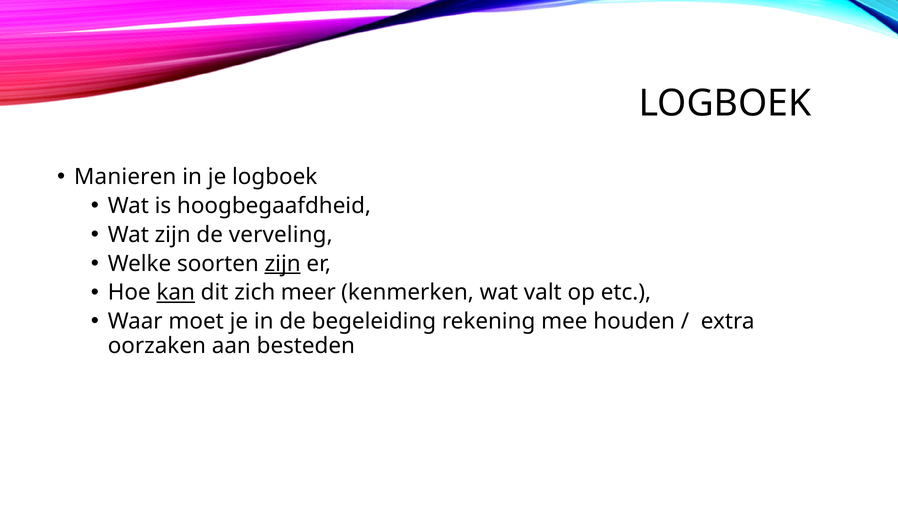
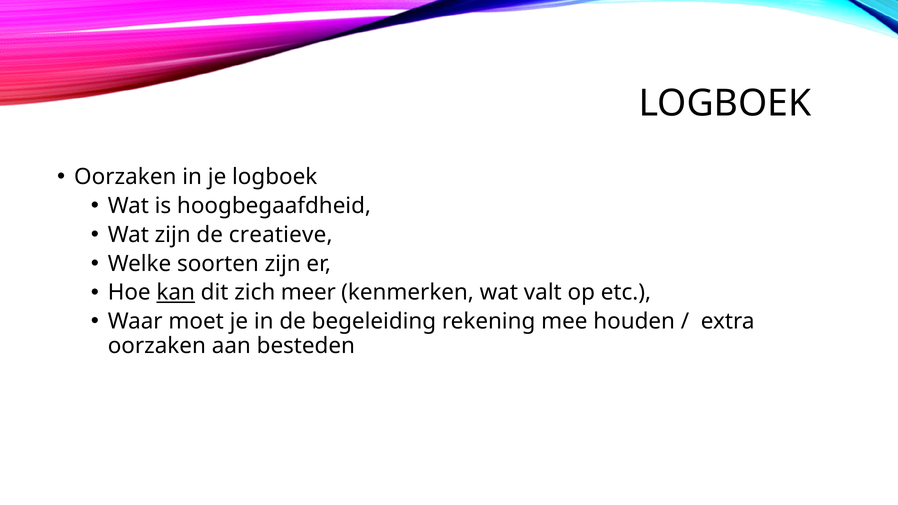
Manieren at (125, 177): Manieren -> Oorzaken
verveling: verveling -> creatieve
zijn at (283, 264) underline: present -> none
